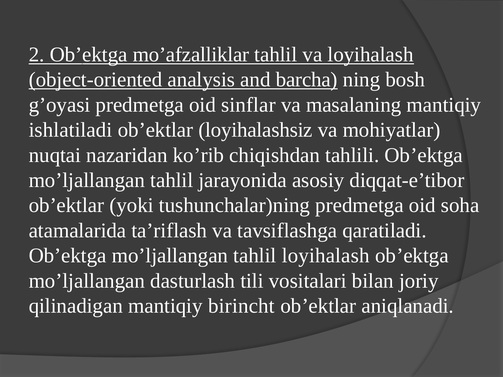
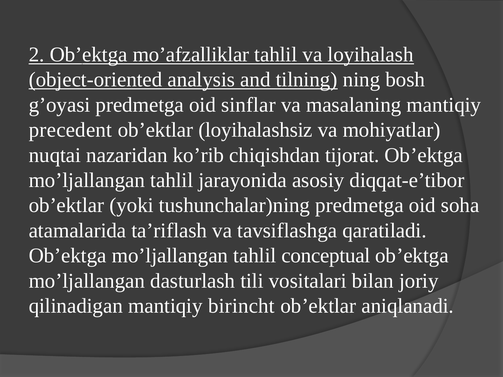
barcha: barcha -> tilning
ishlatiladi: ishlatiladi -> precedent
tahlili: tahlili -> tijorat
tahlil loyihalash: loyihalash -> conceptual
